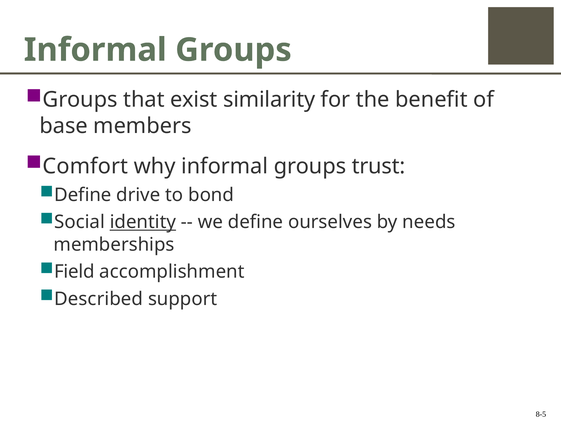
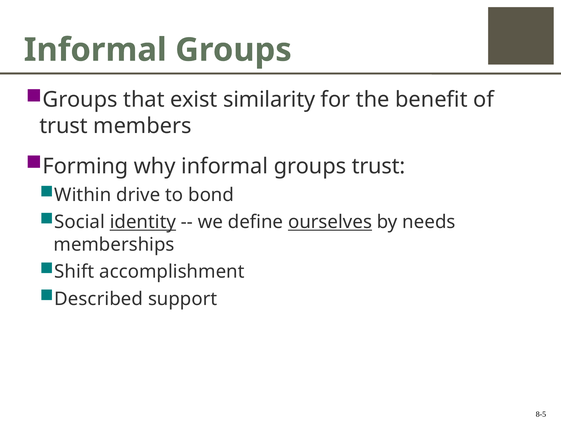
base at (64, 126): base -> trust
Comfort: Comfort -> Forming
Define at (83, 195): Define -> Within
ourselves underline: none -> present
Field: Field -> Shift
